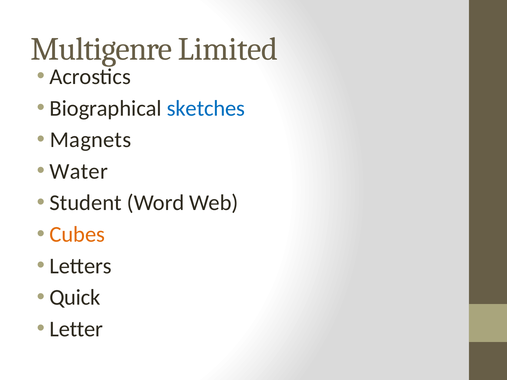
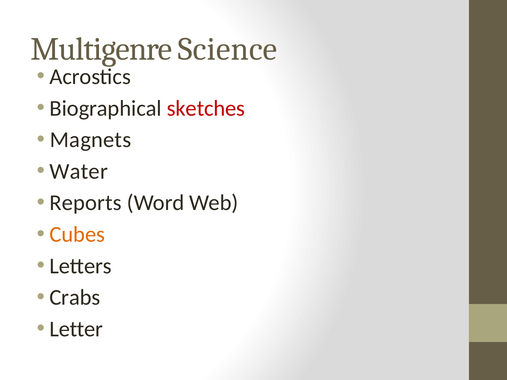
Limited: Limited -> Science
sketches colour: blue -> red
Student: Student -> Reports
Quick: Quick -> Crabs
